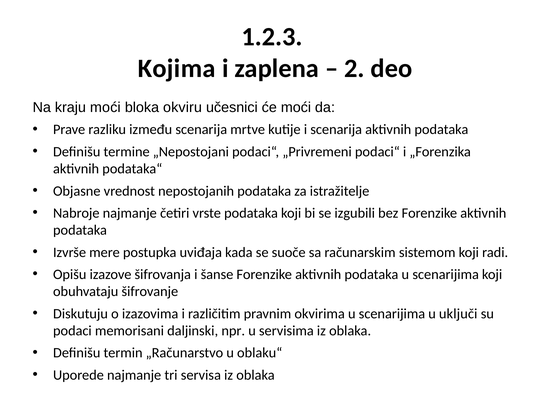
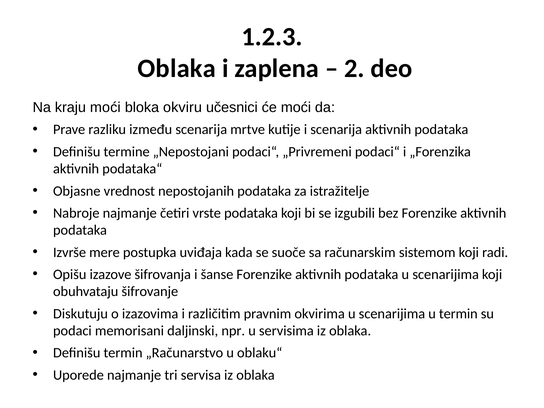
Kojima at (177, 69): Kojima -> Oblaka
u uključi: uključi -> termin
